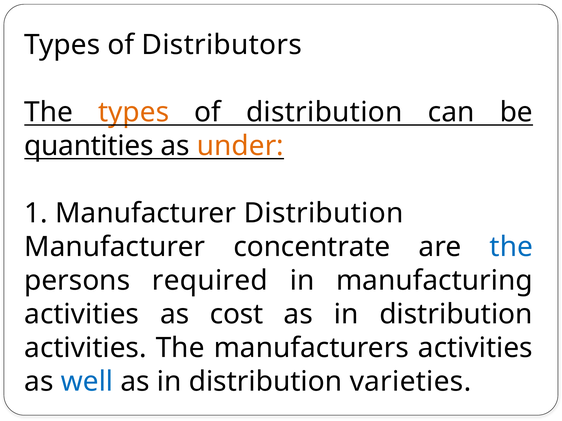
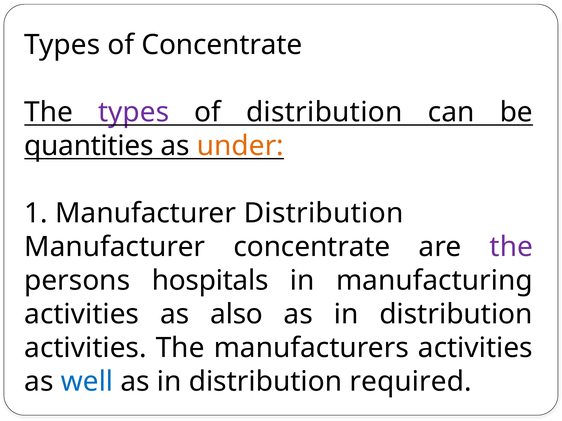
of Distributors: Distributors -> Concentrate
types at (134, 112) colour: orange -> purple
the at (511, 247) colour: blue -> purple
required: required -> hospitals
cost: cost -> also
varieties: varieties -> required
